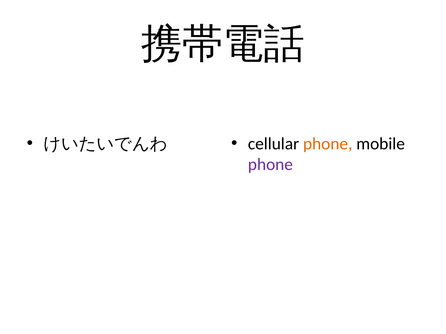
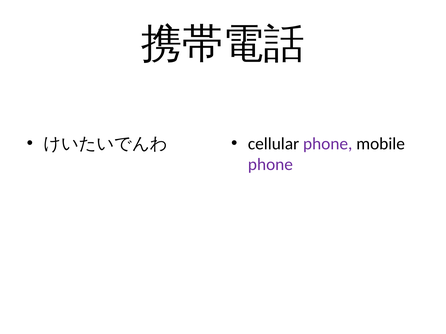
phone at (328, 144) colour: orange -> purple
